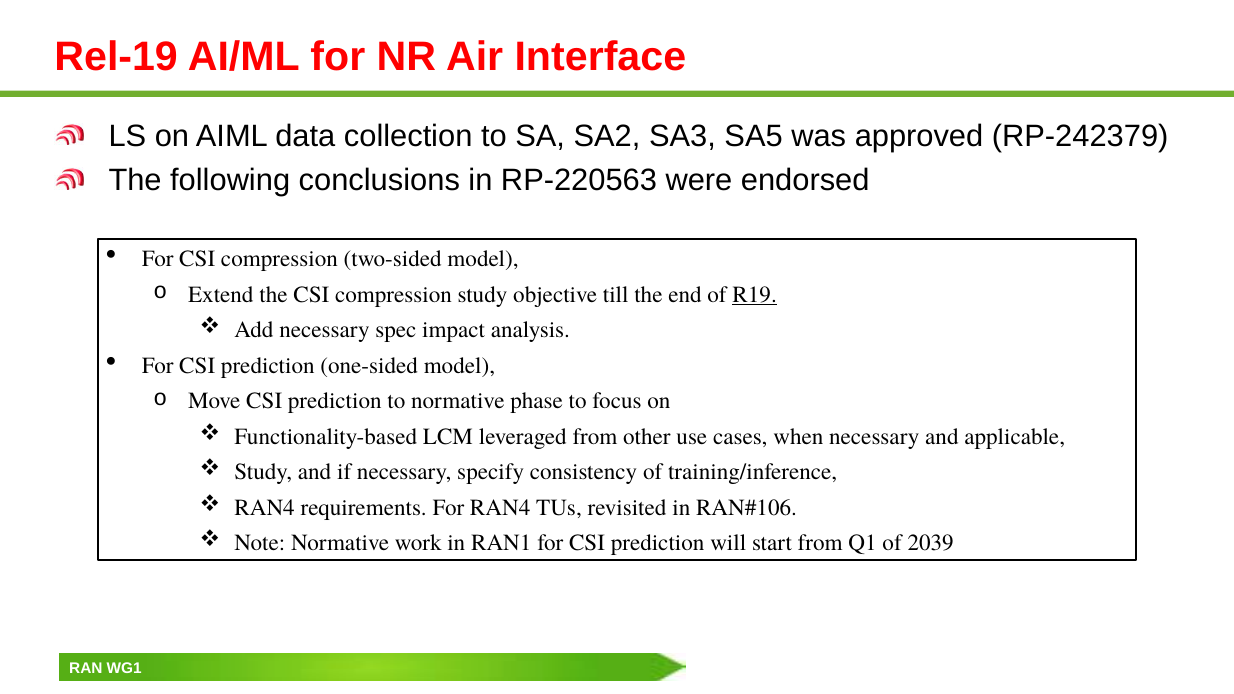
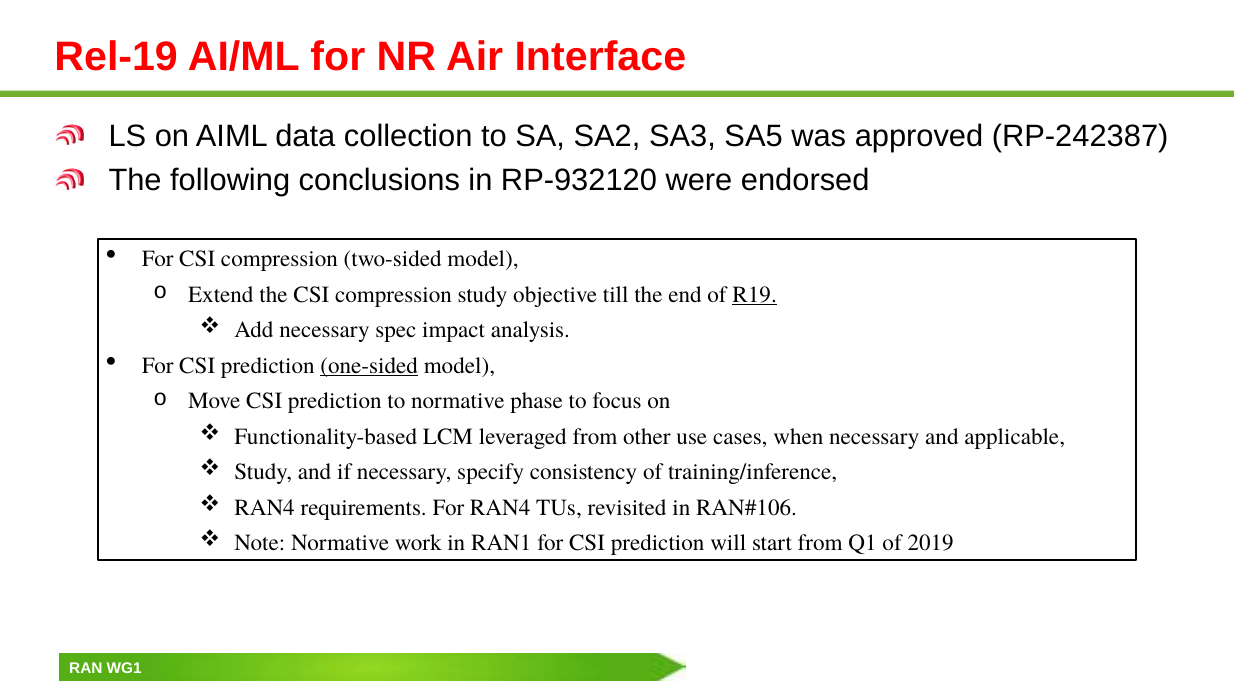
RP-242379: RP-242379 -> RP-242387
RP-220563: RP-220563 -> RP-932120
one-sided underline: none -> present
2039: 2039 -> 2019
